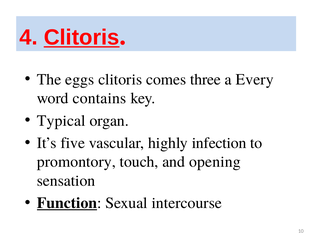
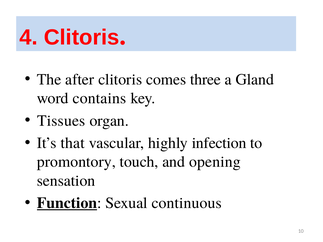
Clitoris at (82, 37) underline: present -> none
eggs: eggs -> after
Every: Every -> Gland
Typical: Typical -> Tissues
five: five -> that
intercourse: intercourse -> continuous
